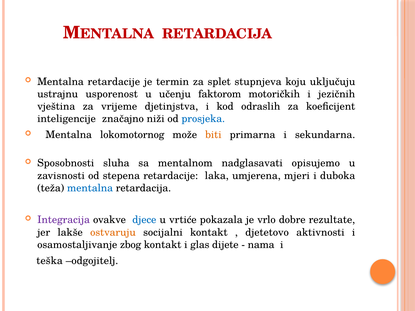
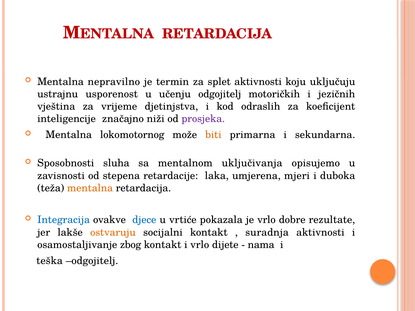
Mentalna retardacije: retardacije -> nepravilno
splet stupnjeva: stupnjeva -> aktivnosti
učenju faktorom: faktorom -> odgojitelj
prosjeka colour: blue -> purple
nadglasavati: nadglasavati -> uključivanja
mentalna at (90, 188) colour: blue -> orange
Integracija colour: purple -> blue
djetetovo: djetetovo -> suradnja
i glas: glas -> vrlo
